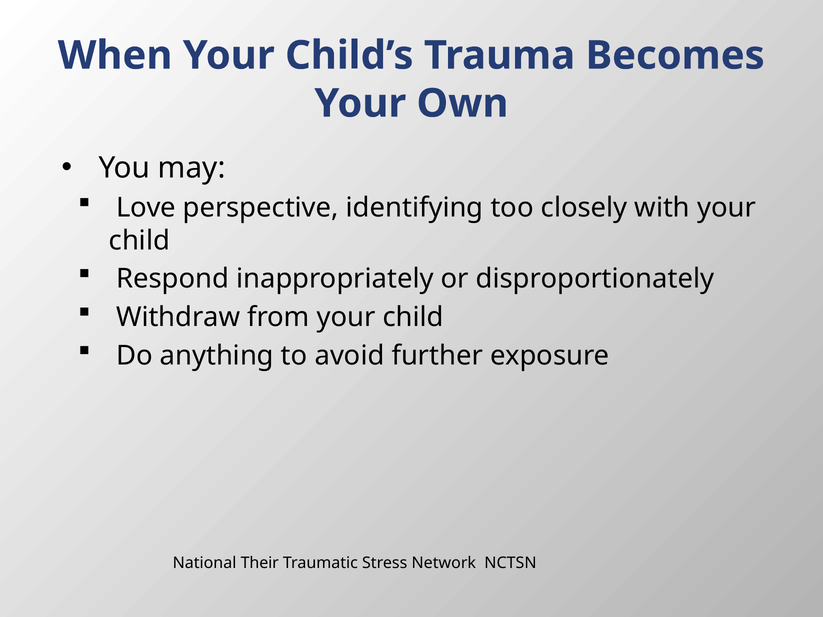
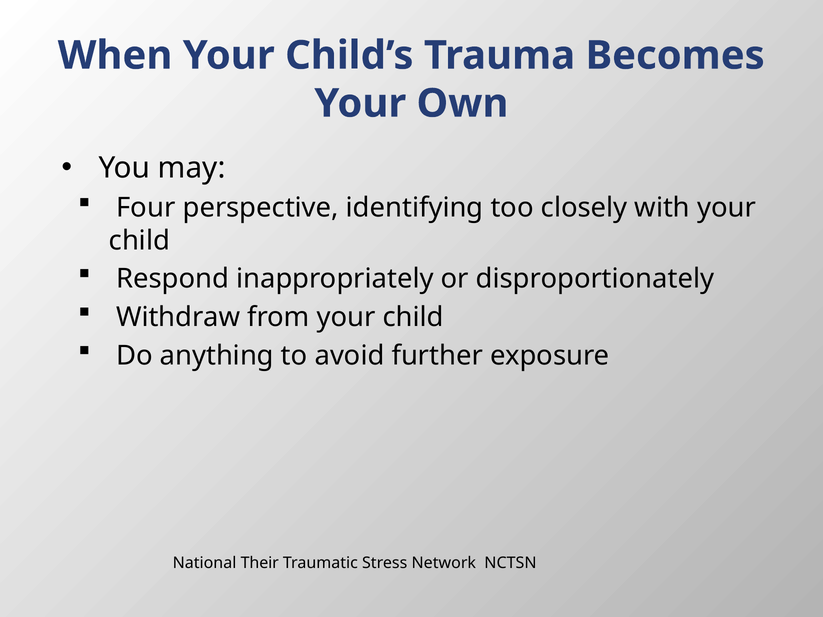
Love: Love -> Four
